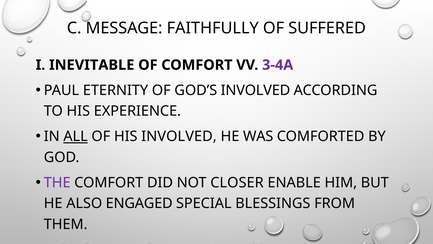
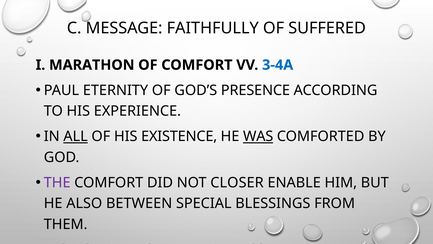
INEVITABLE: INEVITABLE -> MARATHON
3-4A colour: purple -> blue
GOD’S INVOLVED: INVOLVED -> PRESENCE
HIS INVOLVED: INVOLVED -> EXISTENCE
WAS underline: none -> present
ENGAGED: ENGAGED -> BETWEEN
